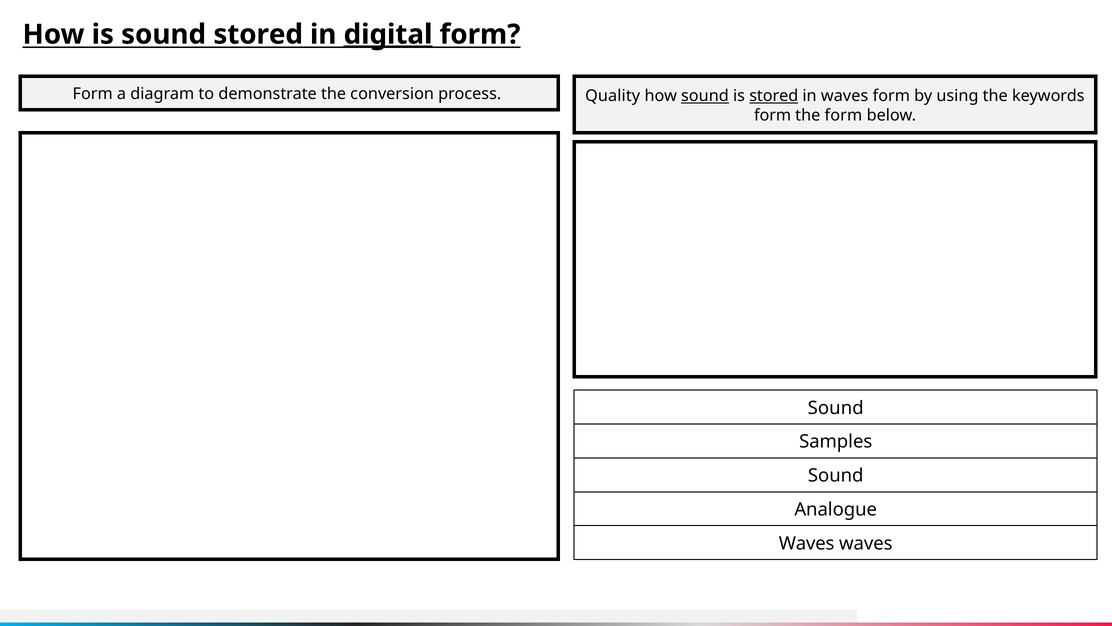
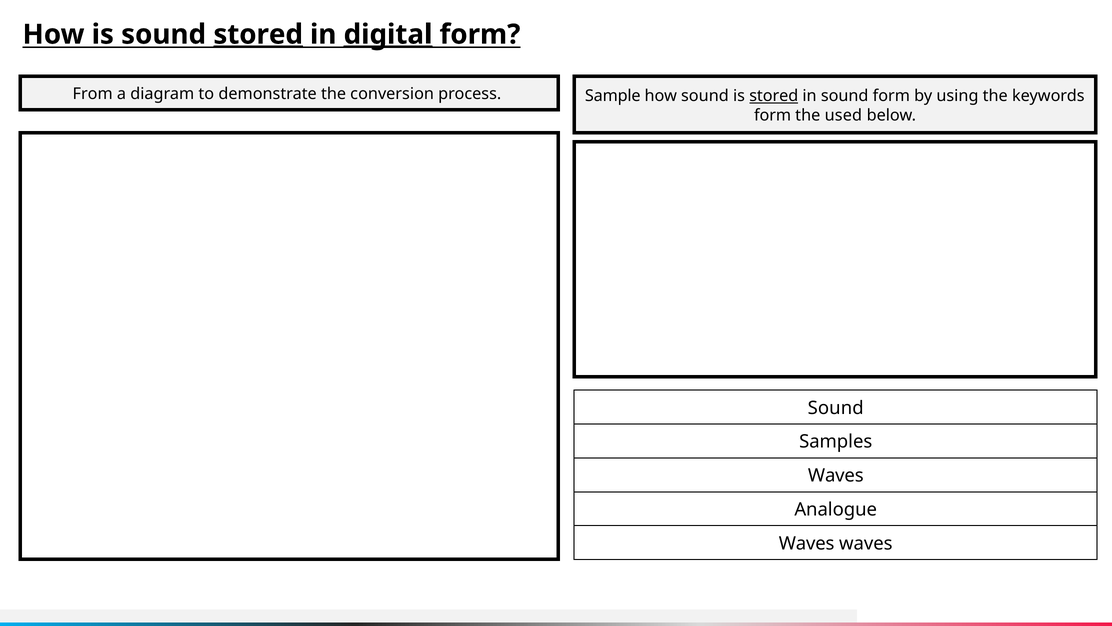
stored at (258, 34) underline: none -> present
Form at (93, 94): Form -> From
Quality: Quality -> Sample
sound at (705, 96) underline: present -> none
in waves: waves -> sound
the form: form -> used
Sound at (836, 475): Sound -> Waves
